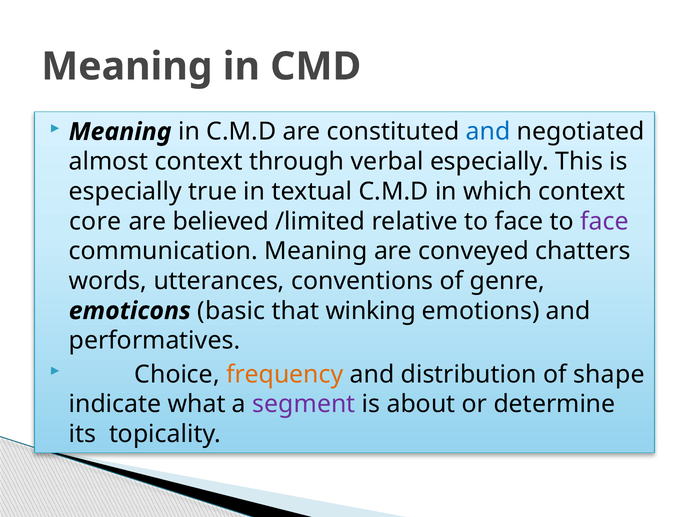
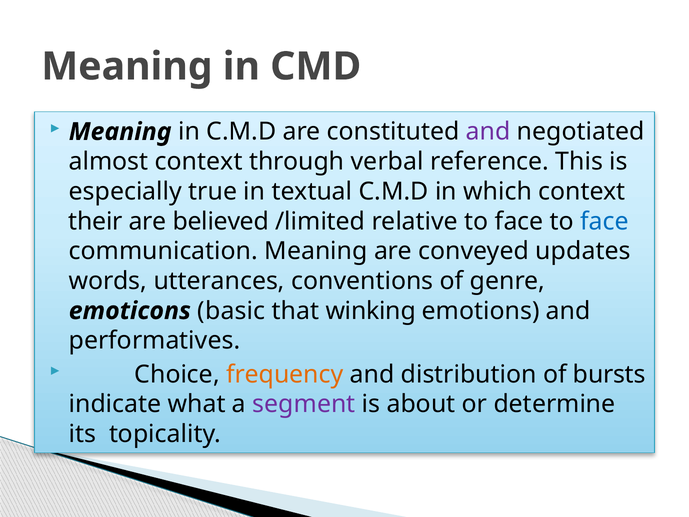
and at (488, 132) colour: blue -> purple
verbal especially: especially -> reference
core: core -> their
face at (605, 221) colour: purple -> blue
chatters: chatters -> updates
shape: shape -> bursts
